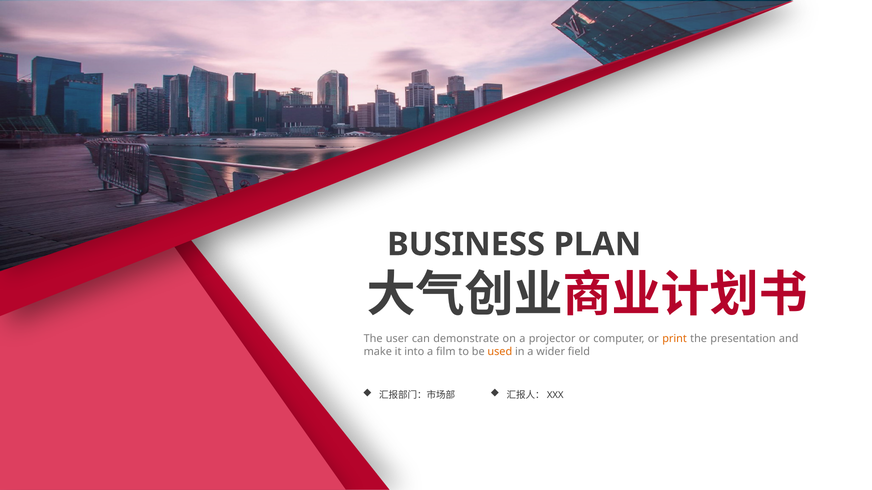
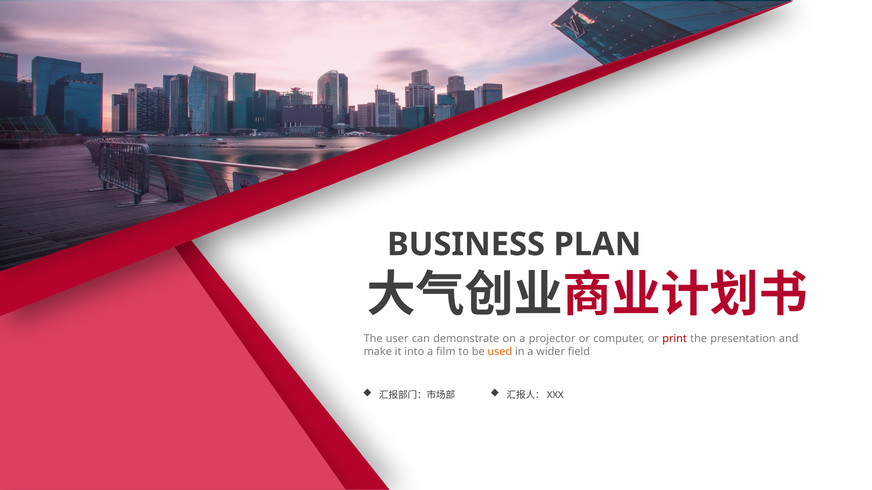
print colour: orange -> red
